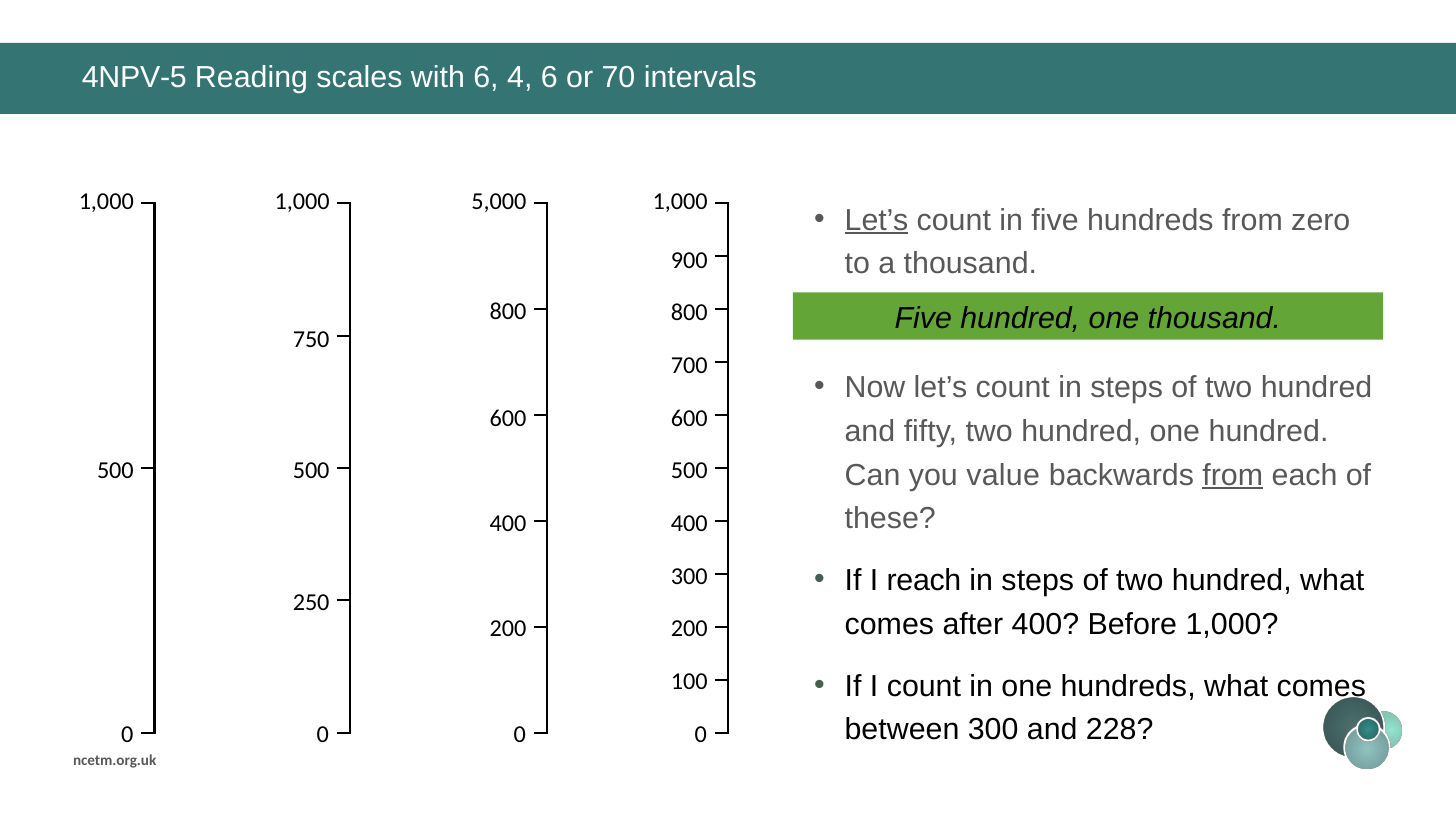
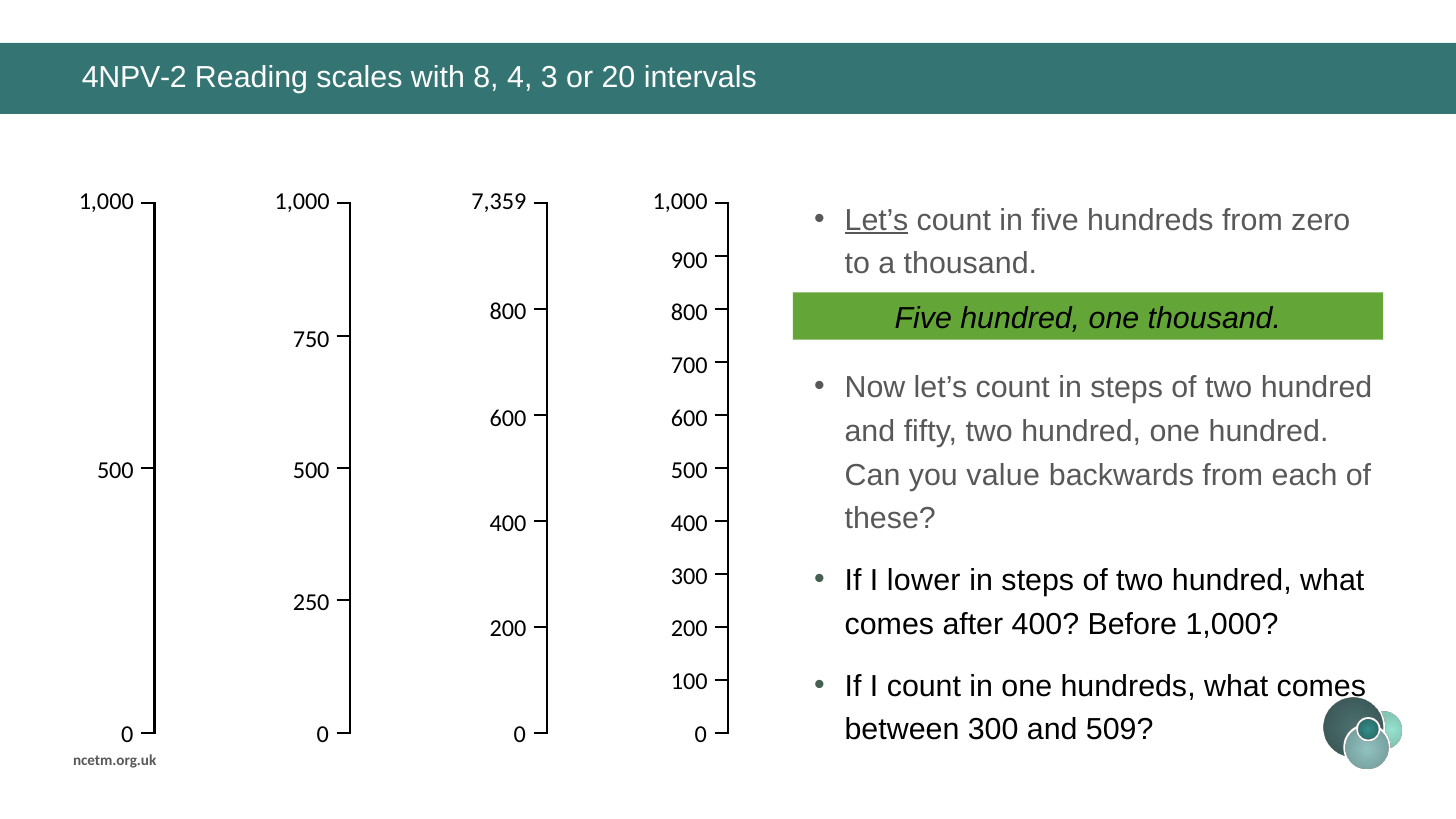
4NPV-5: 4NPV-5 -> 4NPV-2
with 6: 6 -> 8
4 6: 6 -> 3
70: 70 -> 20
5,000: 5,000 -> 7,359
from at (1233, 475) underline: present -> none
reach: reach -> lower
228: 228 -> 509
